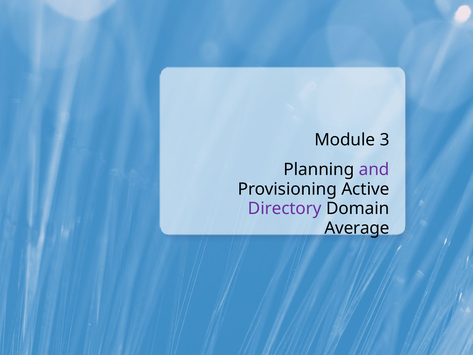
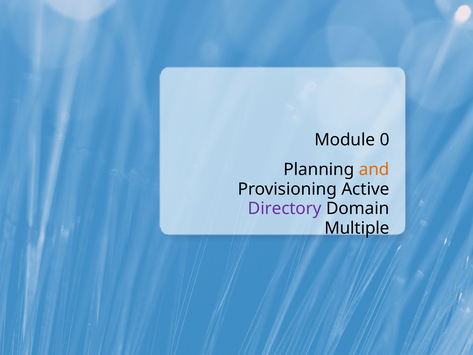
3: 3 -> 0
and colour: purple -> orange
Average: Average -> Multiple
